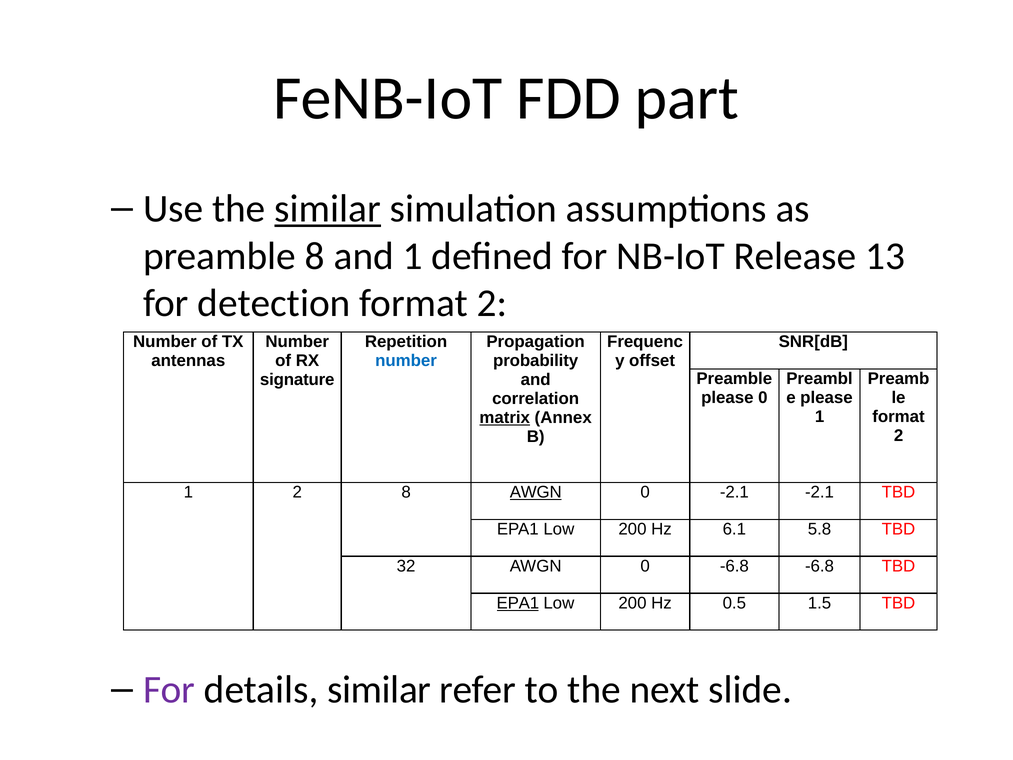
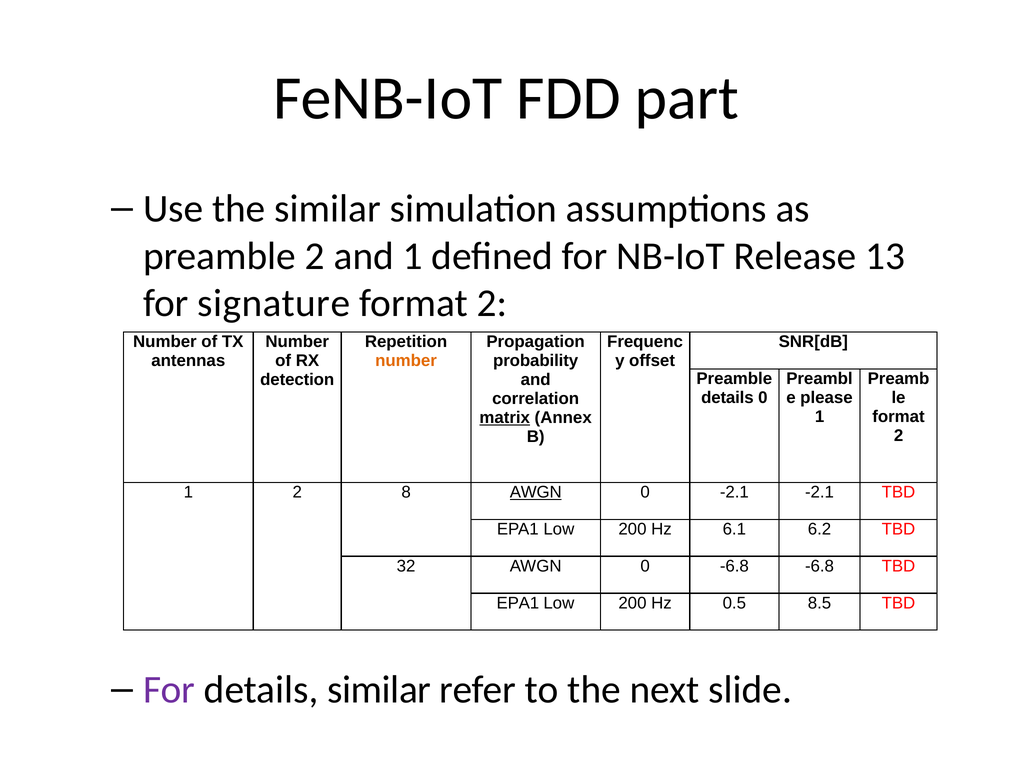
similar at (328, 209) underline: present -> none
preamble 8: 8 -> 2
detection: detection -> signature
number at (406, 361) colour: blue -> orange
signature: signature -> detection
please at (727, 398): please -> details
5.8: 5.8 -> 6.2
EPA1 at (518, 603) underline: present -> none
1.5: 1.5 -> 8.5
